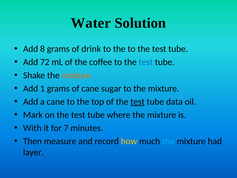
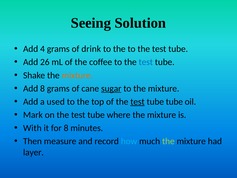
Water: Water -> Seeing
8: 8 -> 4
72: 72 -> 26
Add 1: 1 -> 8
sugar underline: none -> present
a cane: cane -> used
tube data: data -> tube
for 7: 7 -> 8
how colour: yellow -> light blue
the at (168, 141) colour: light blue -> light green
